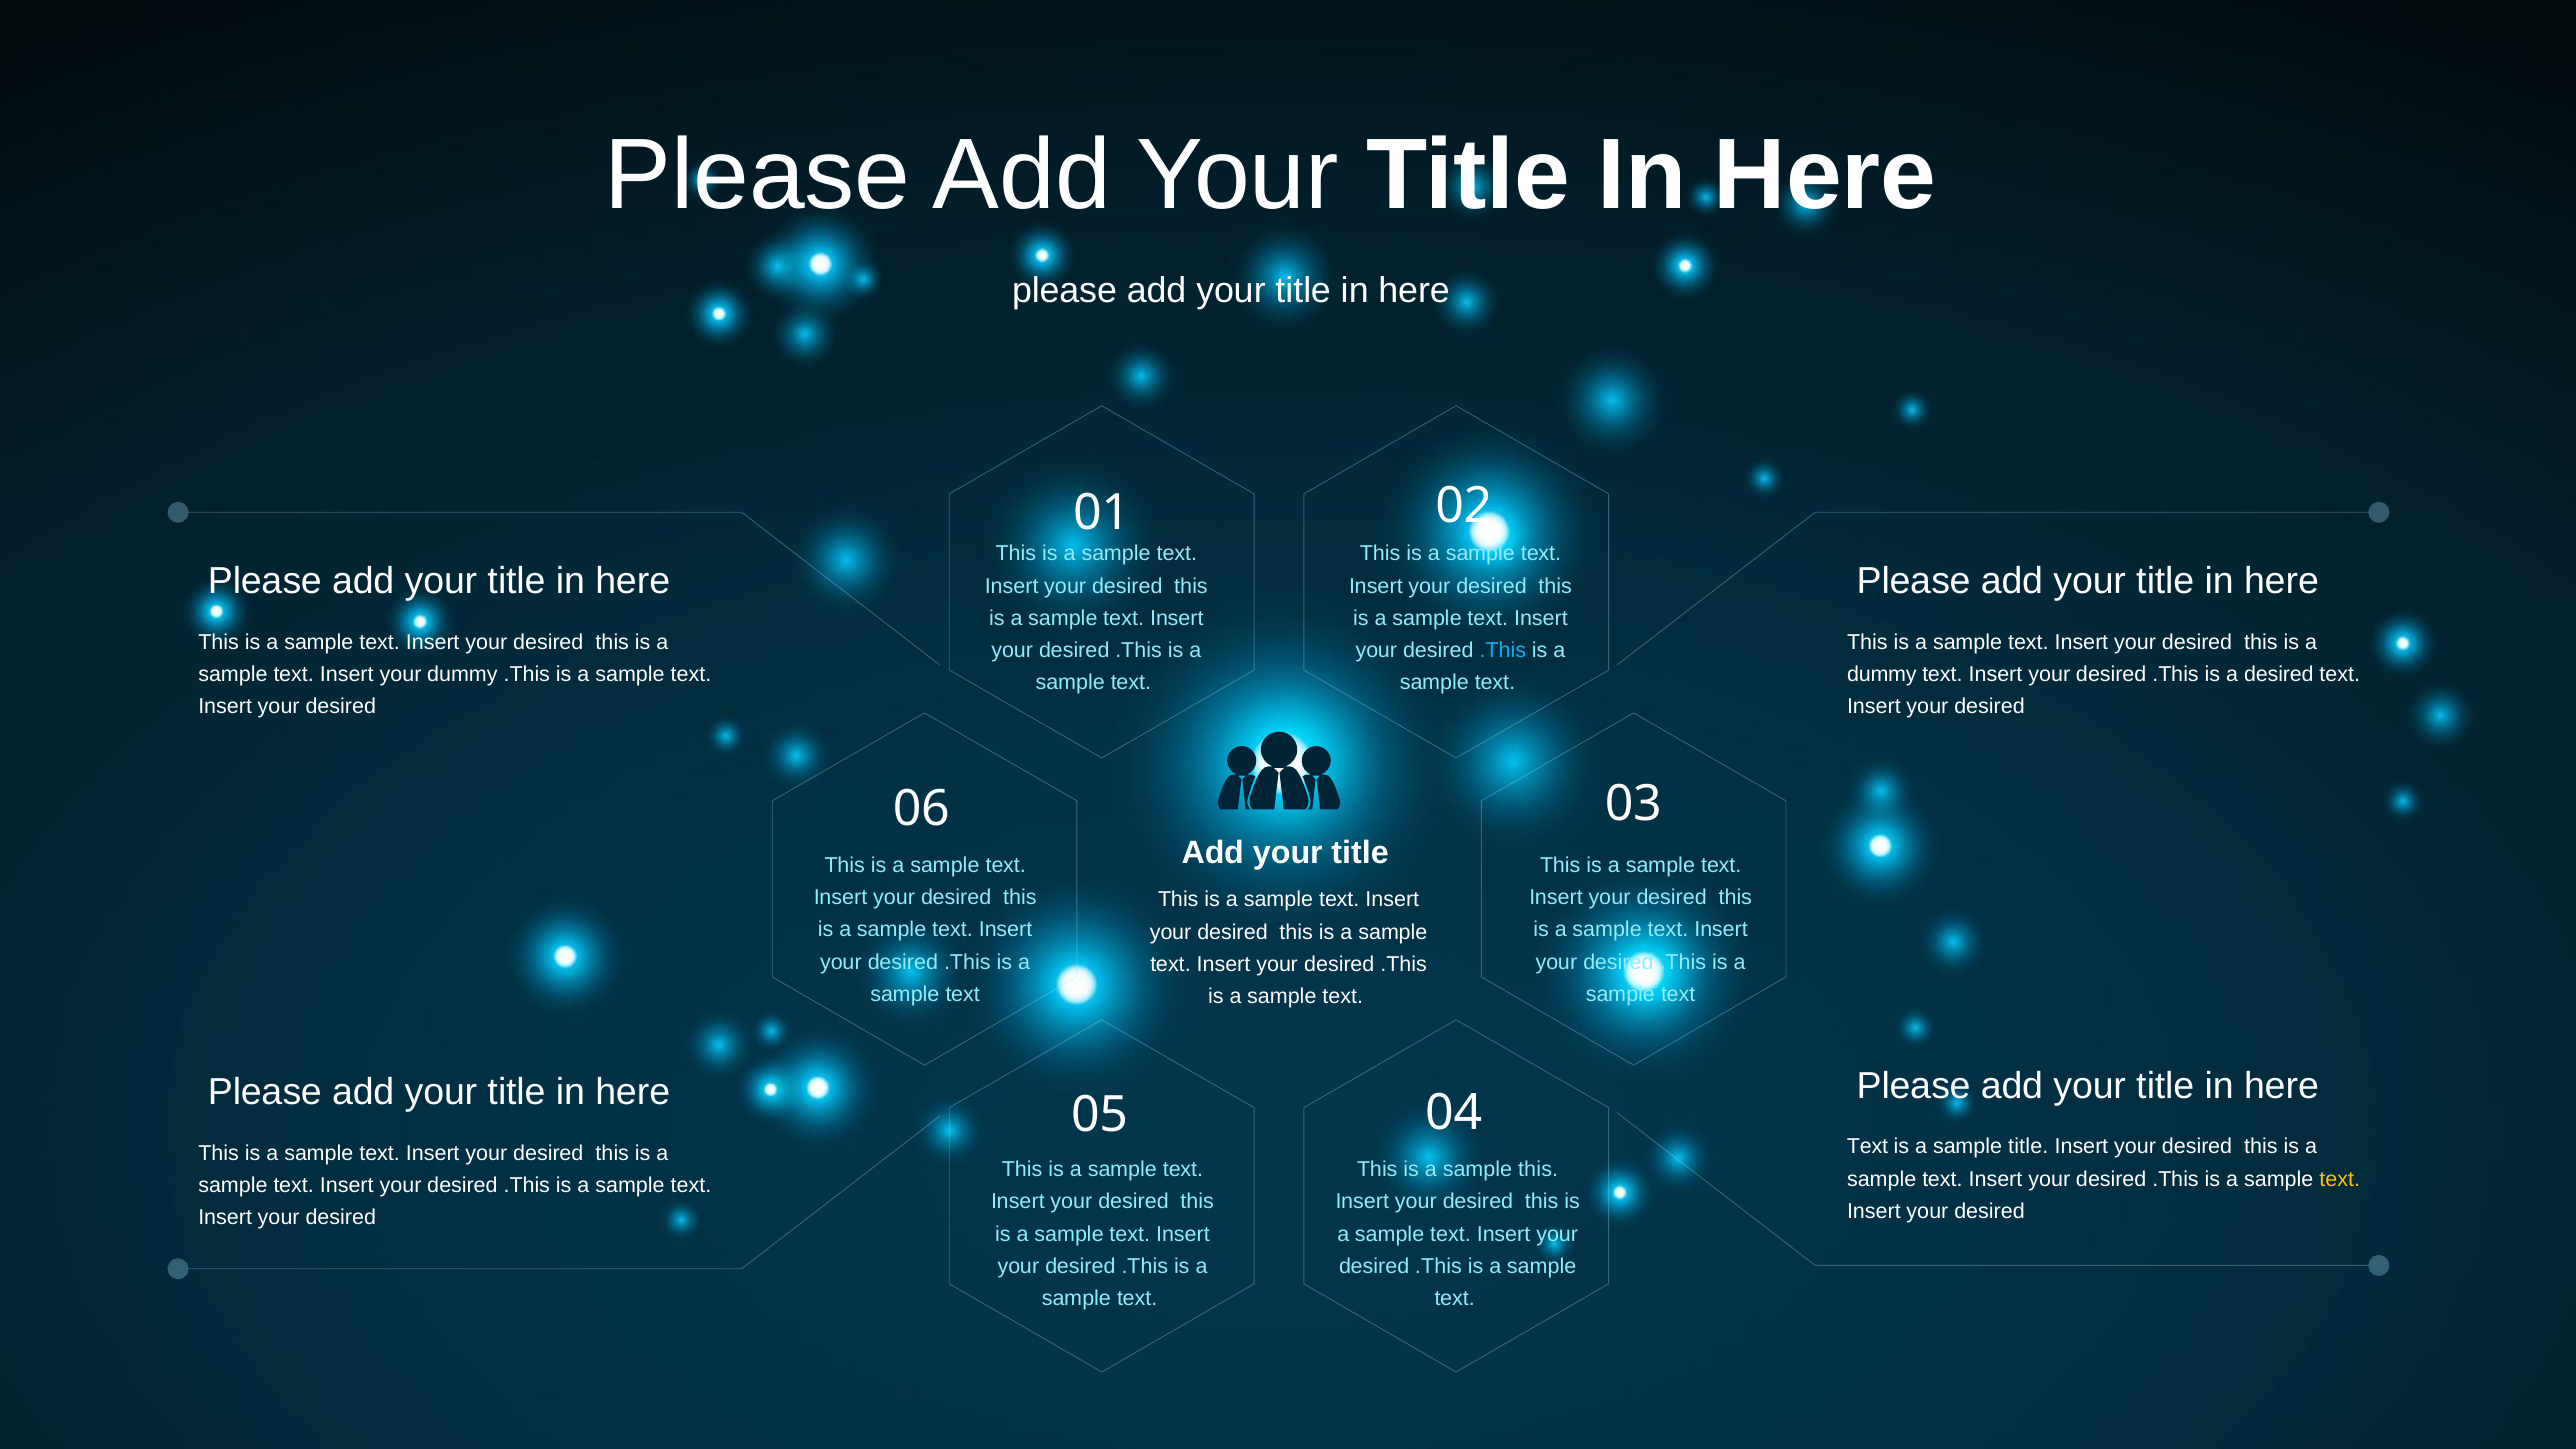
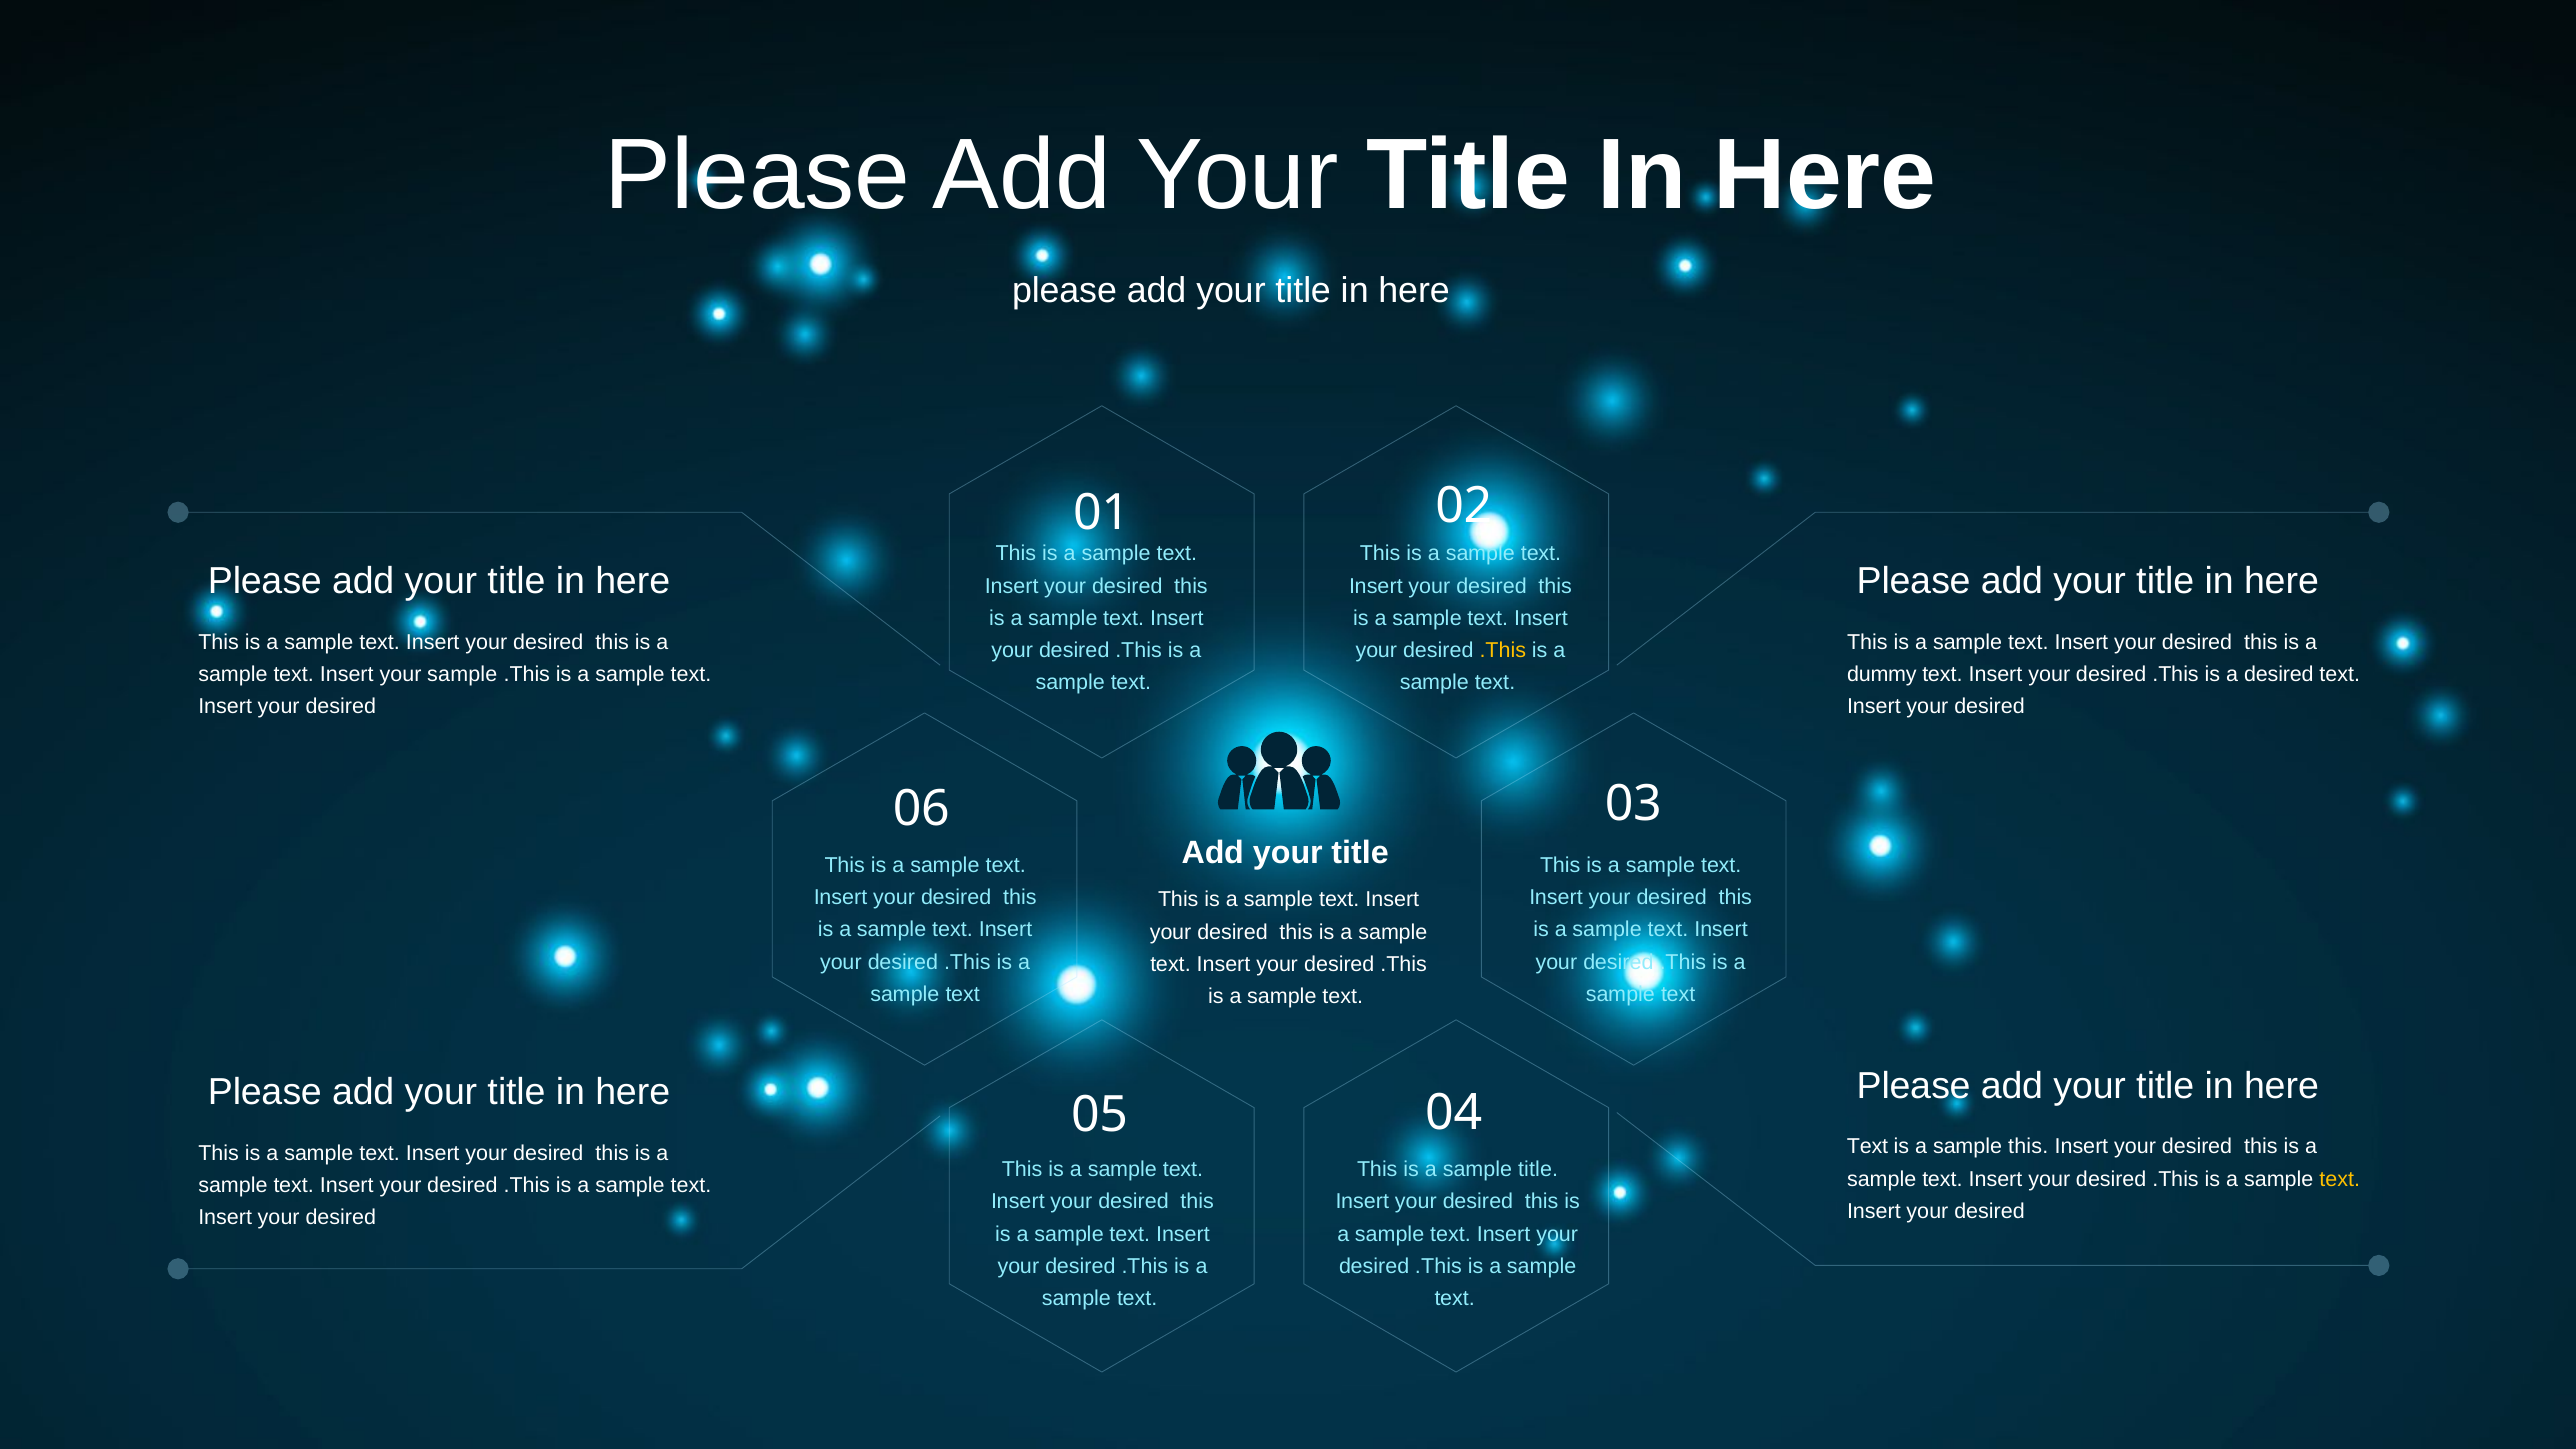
.This at (1503, 651) colour: light blue -> yellow
your dummy: dummy -> sample
sample title: title -> this
sample this: this -> title
